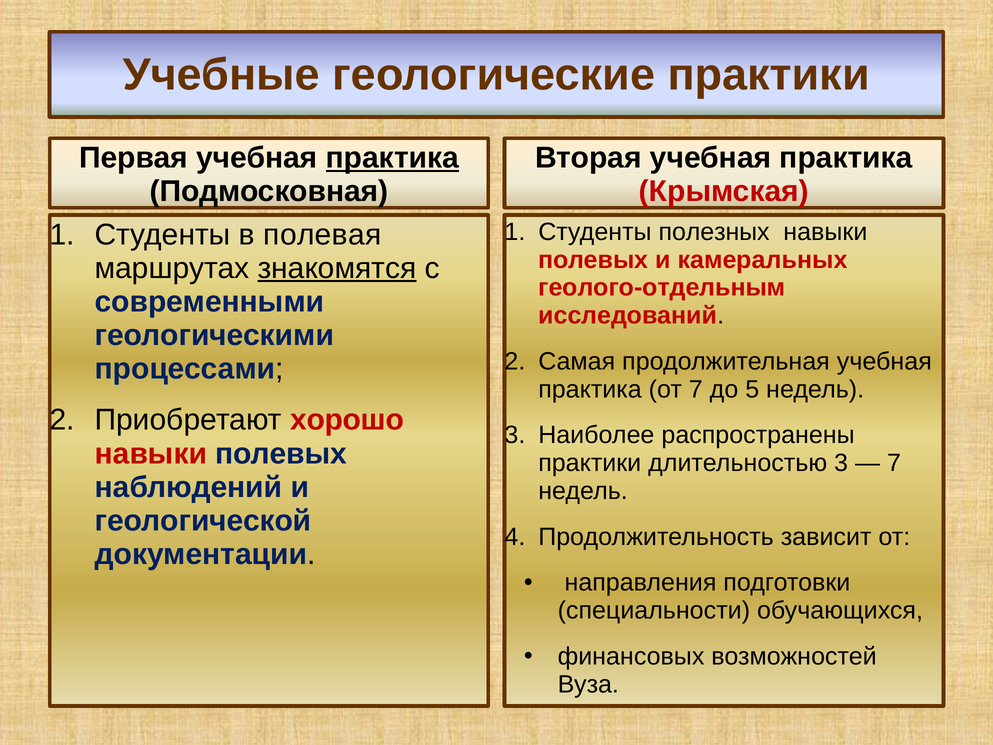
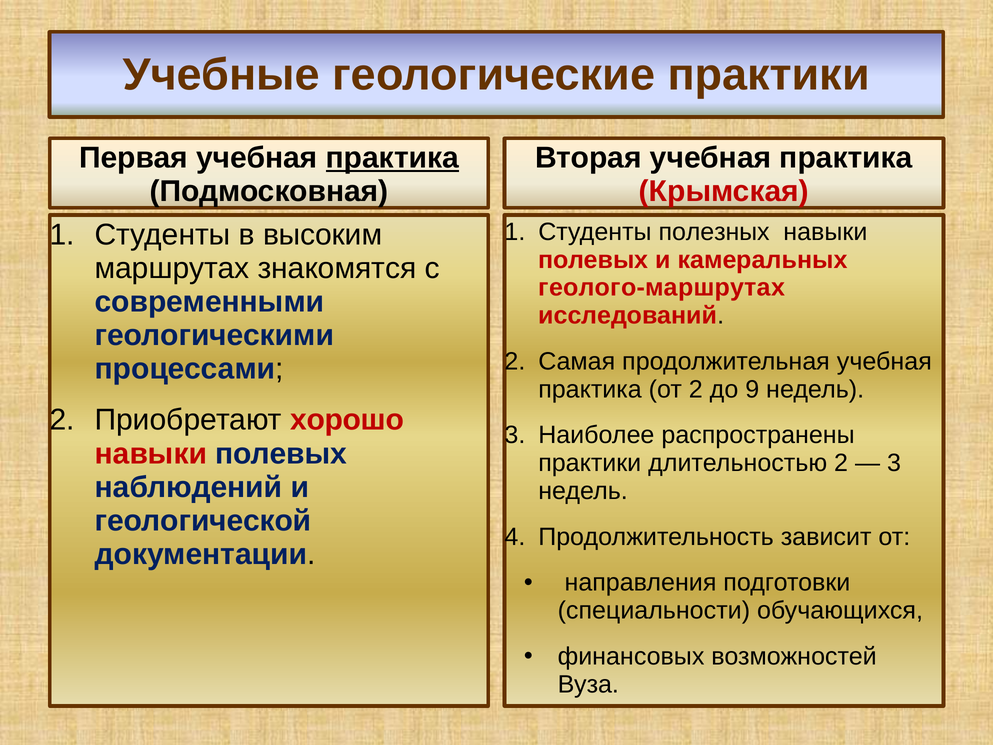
полевая: полевая -> высоким
знакомятся underline: present -> none
геолого-отдельным: геолого-отдельным -> геолого-маршрутах
от 7: 7 -> 2
5: 5 -> 9
длительностью 3: 3 -> 2
7 at (894, 463): 7 -> 3
